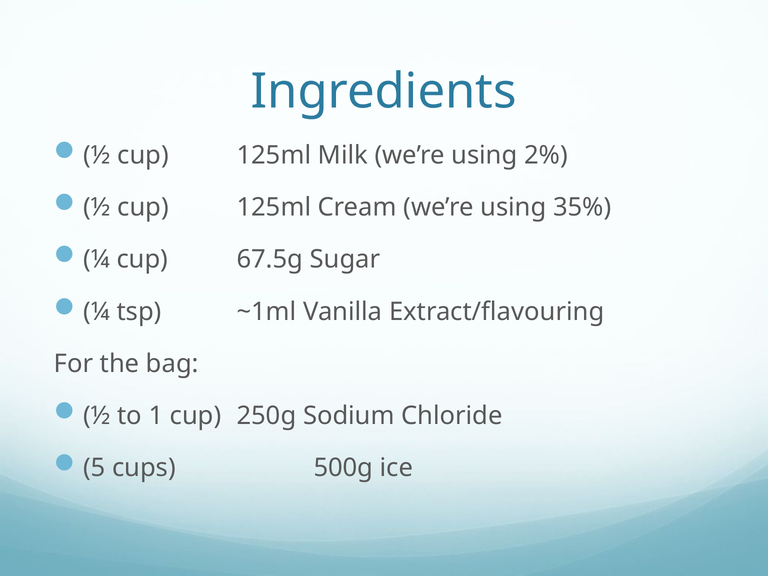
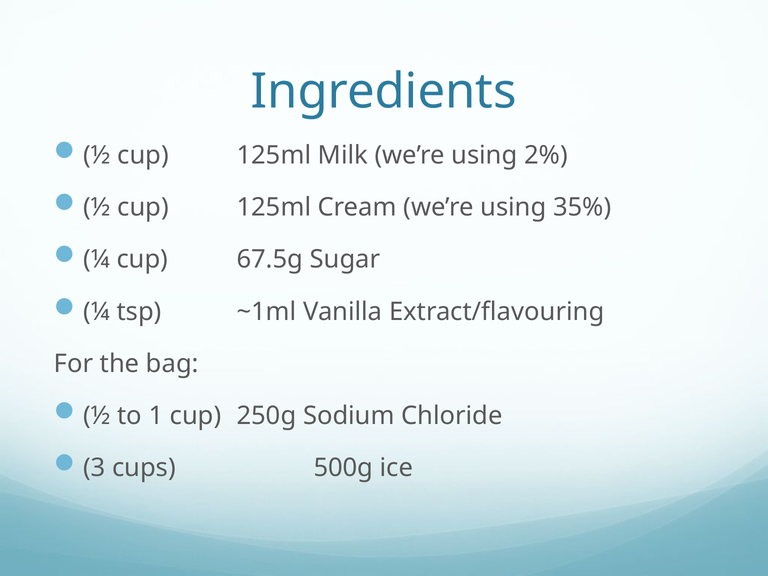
5: 5 -> 3
